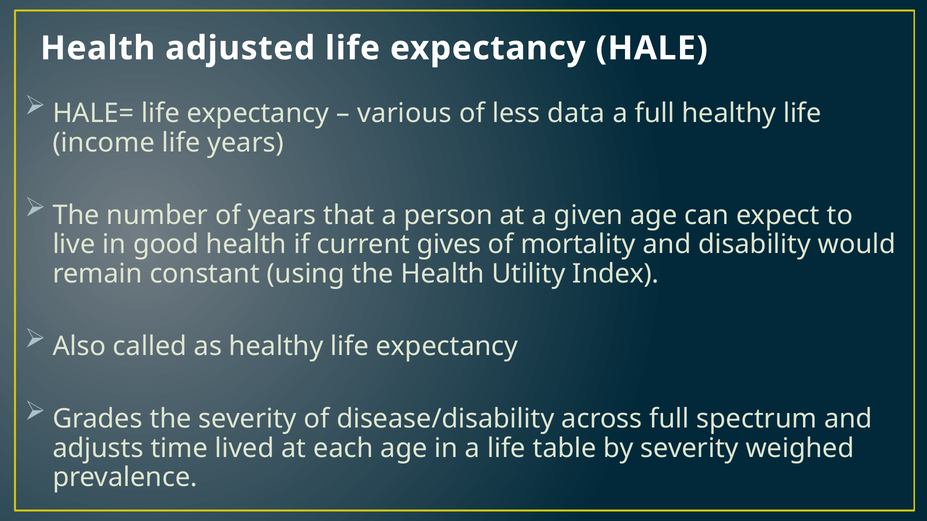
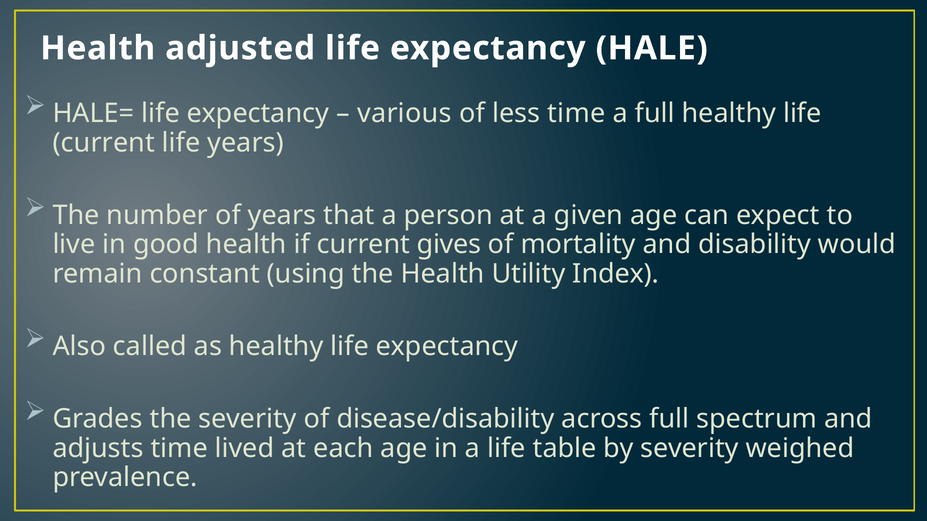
less data: data -> time
income at (104, 143): income -> current
